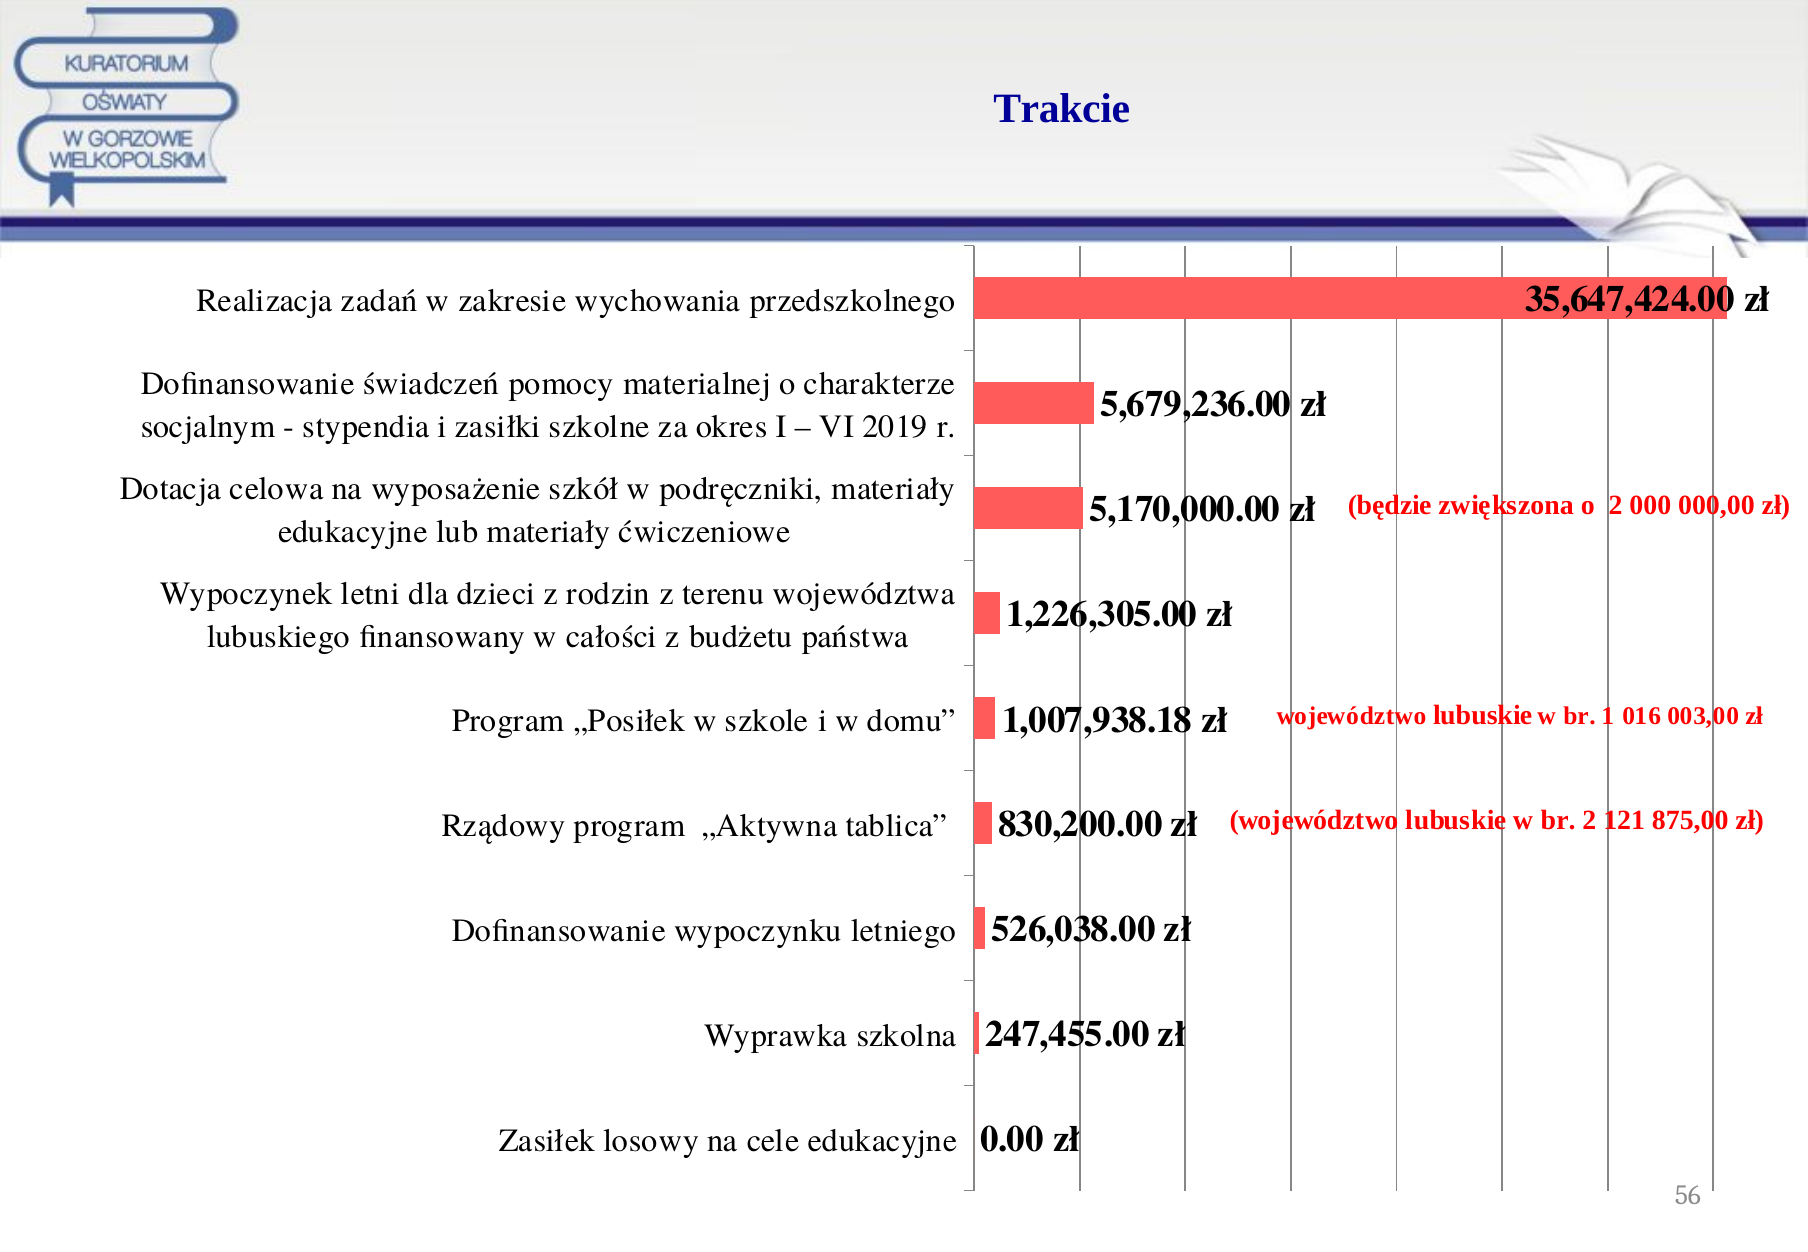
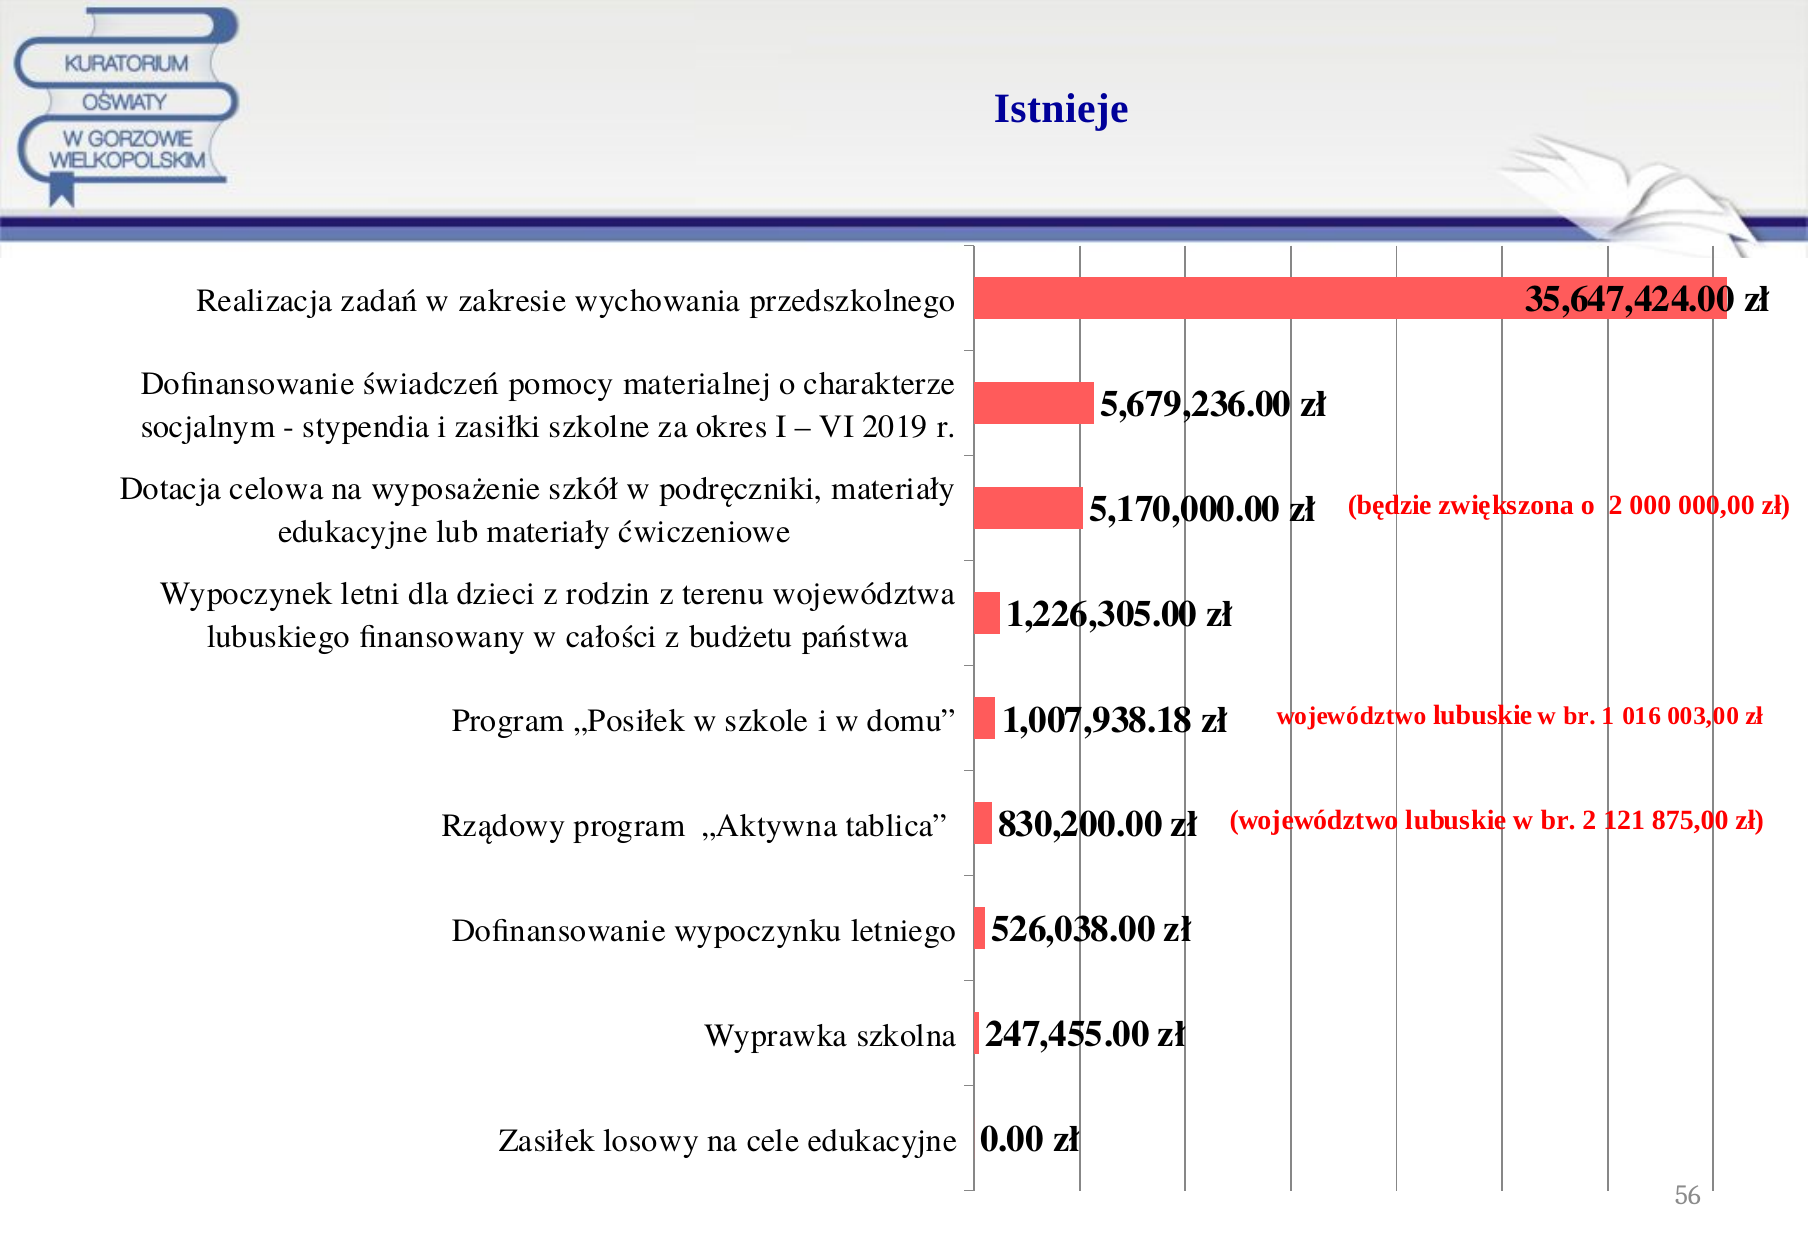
Trakcie: Trakcie -> Istnieje
